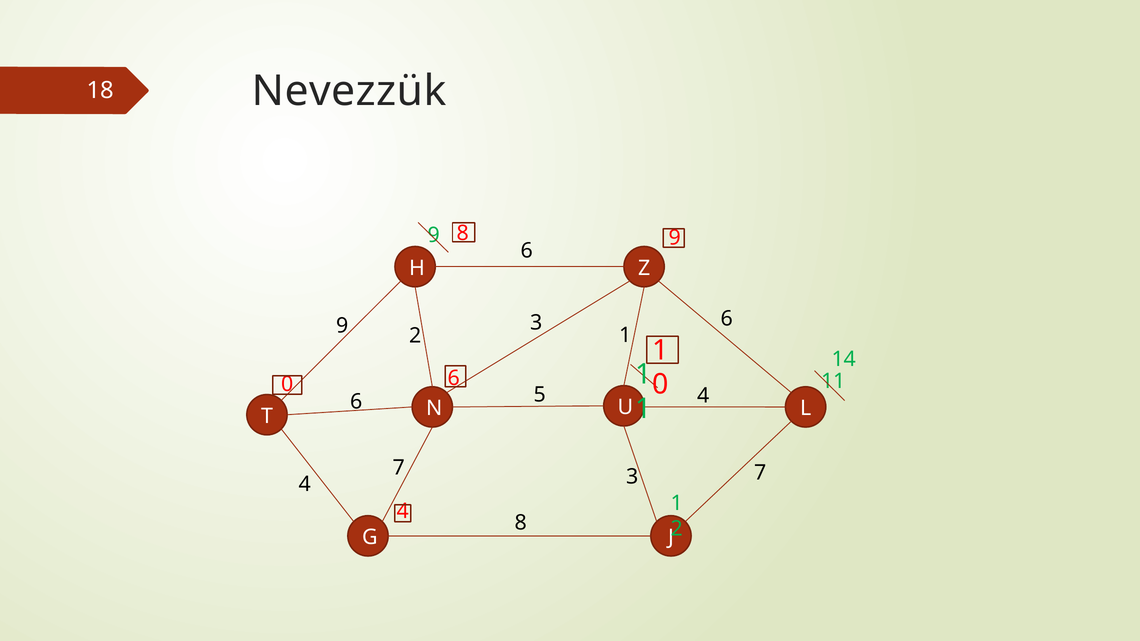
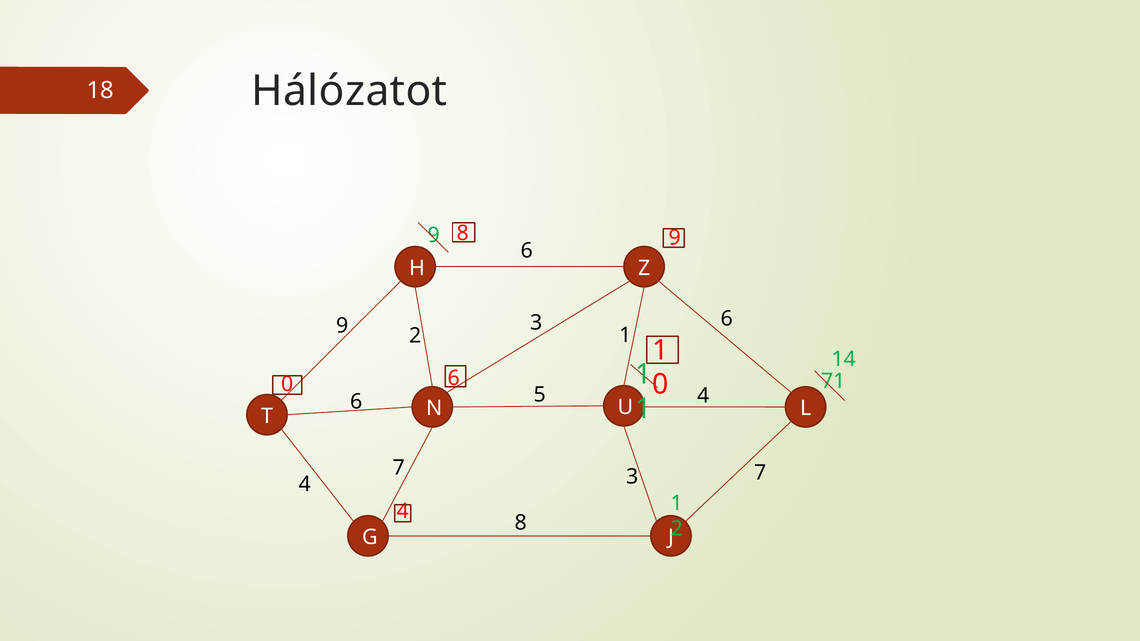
Nevezzük: Nevezzük -> Hálózatot
11: 11 -> 71
